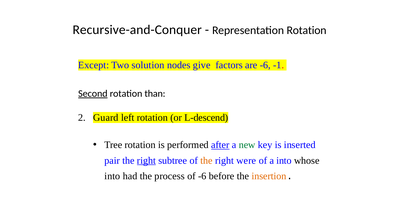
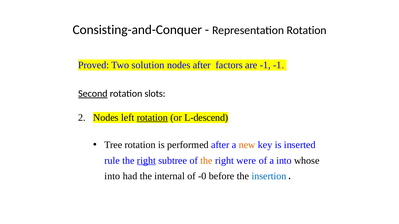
Recursive-and-Conquer: Recursive-and-Conquer -> Consisting-and-Conquer
Except: Except -> Proved
nodes give: give -> after
are -6: -6 -> -1
than: than -> slots
2 Guard: Guard -> Nodes
rotation at (152, 118) underline: none -> present
after at (220, 145) underline: present -> none
new colour: green -> orange
pair: pair -> rule
process: process -> internal
of -6: -6 -> -0
insertion colour: orange -> blue
